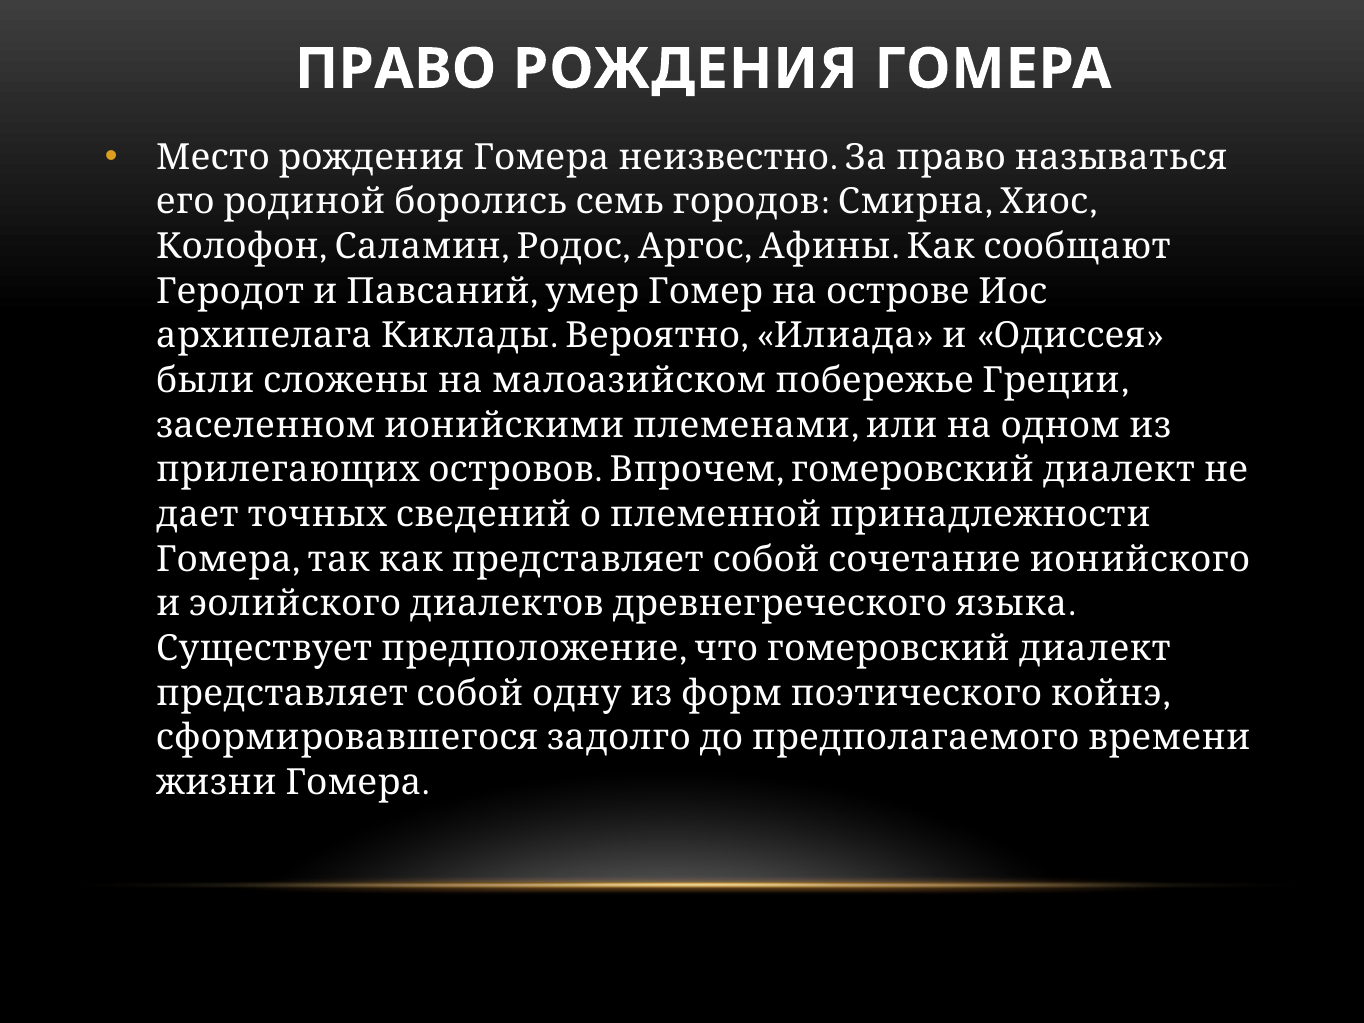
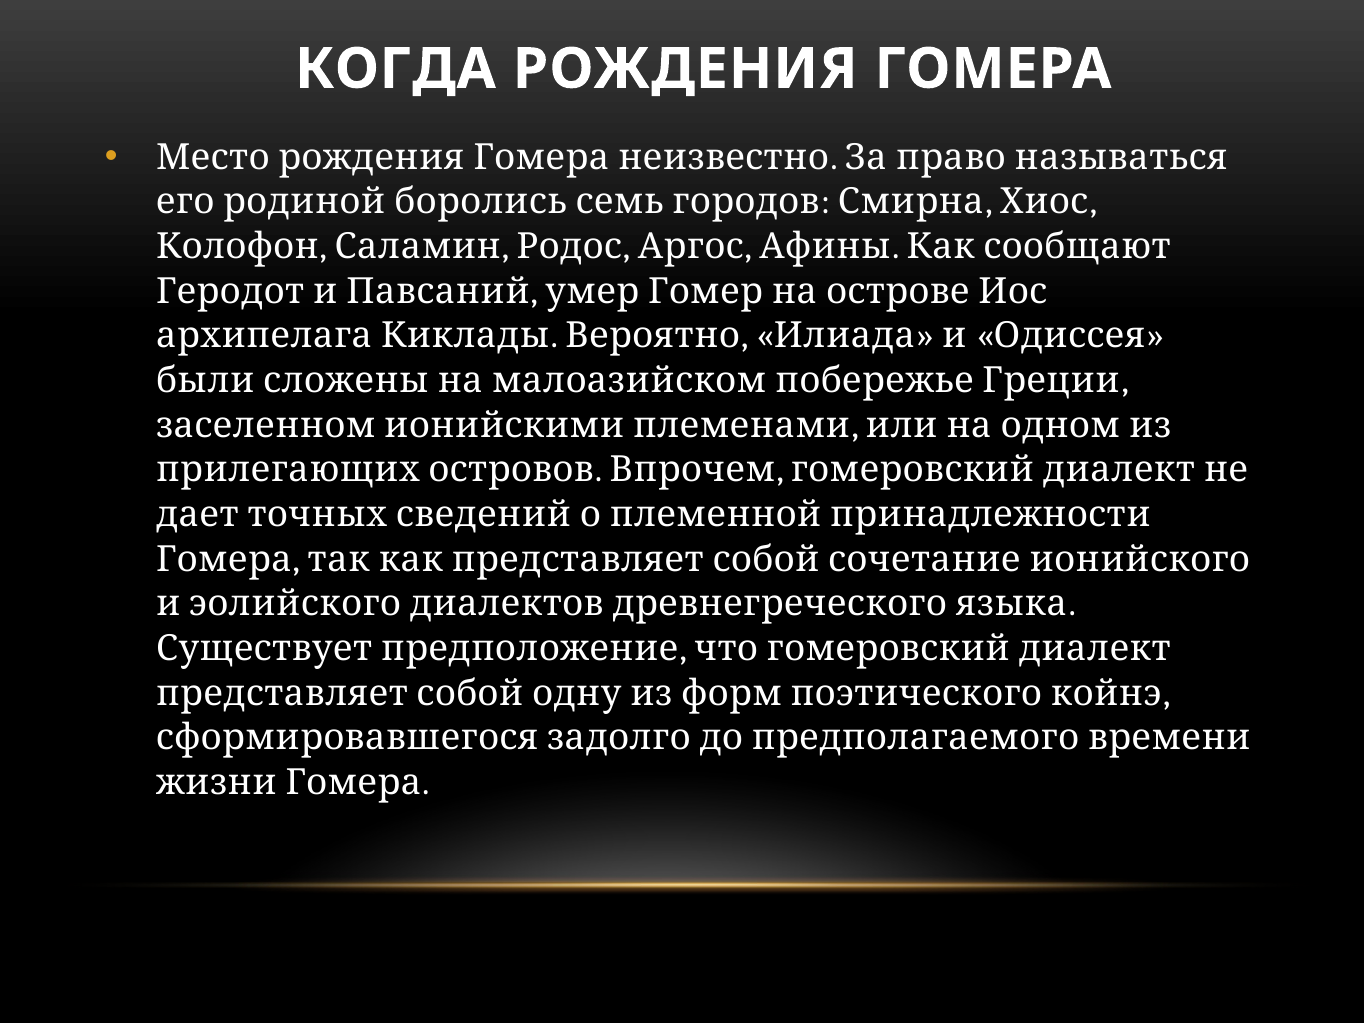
ПРАВО at (395, 69): ПРАВО -> КОГДА
